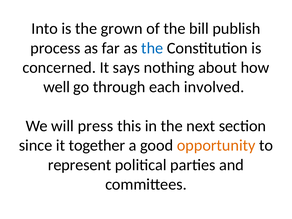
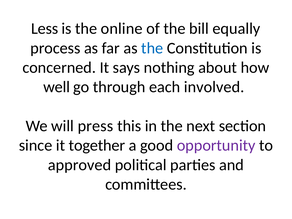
Into: Into -> Less
grown: grown -> online
publish: publish -> equally
opportunity colour: orange -> purple
represent: represent -> approved
